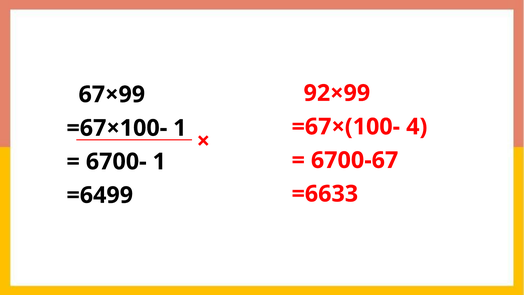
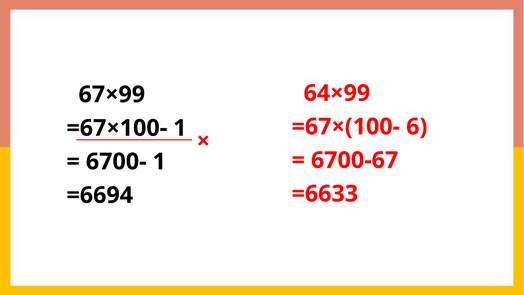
92×99: 92×99 -> 64×99
4: 4 -> 6
=6499: =6499 -> =6694
